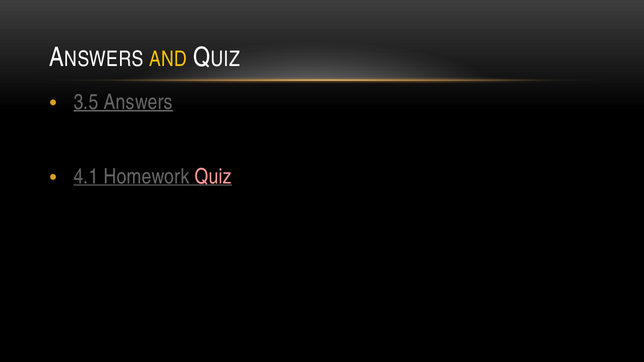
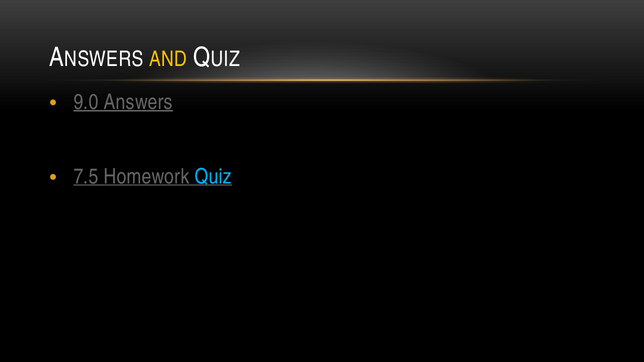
3.5: 3.5 -> 9.0
4.1: 4.1 -> 7.5
Quiz colour: pink -> light blue
